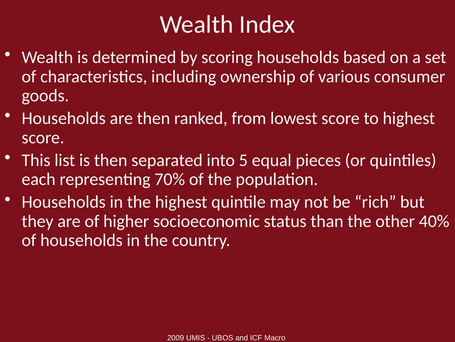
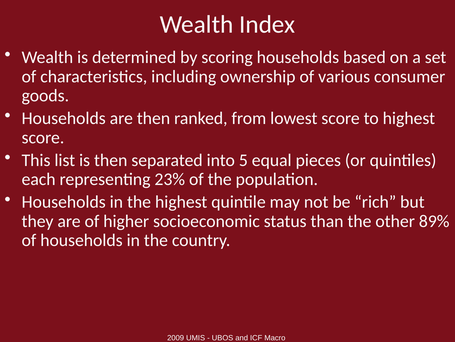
70%: 70% -> 23%
40%: 40% -> 89%
